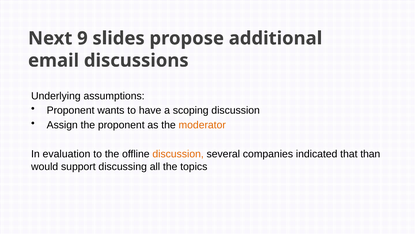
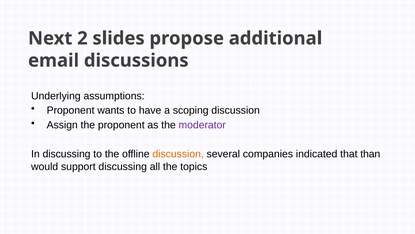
9: 9 -> 2
moderator colour: orange -> purple
In evaluation: evaluation -> discussing
